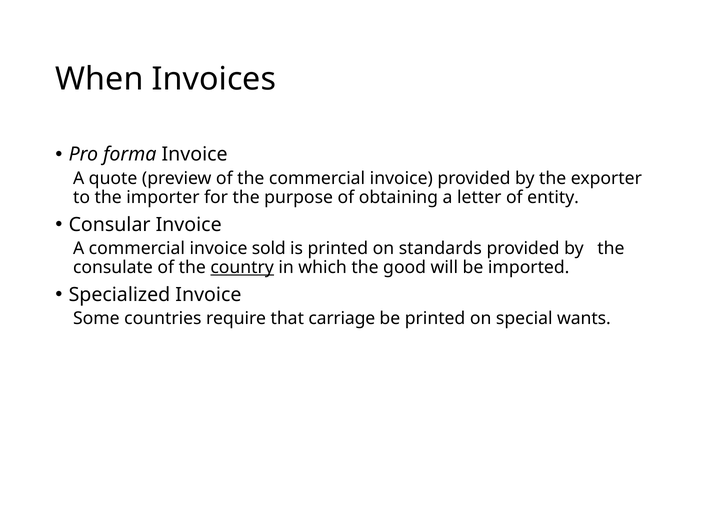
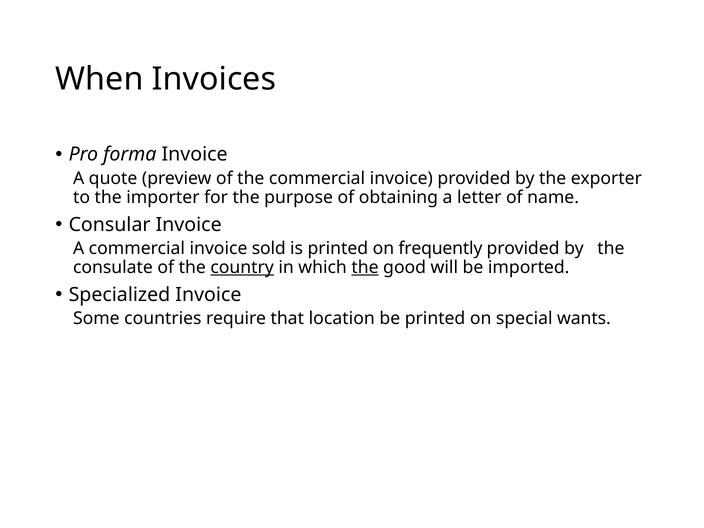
entity: entity -> name
standards: standards -> frequently
the at (365, 267) underline: none -> present
carriage: carriage -> location
